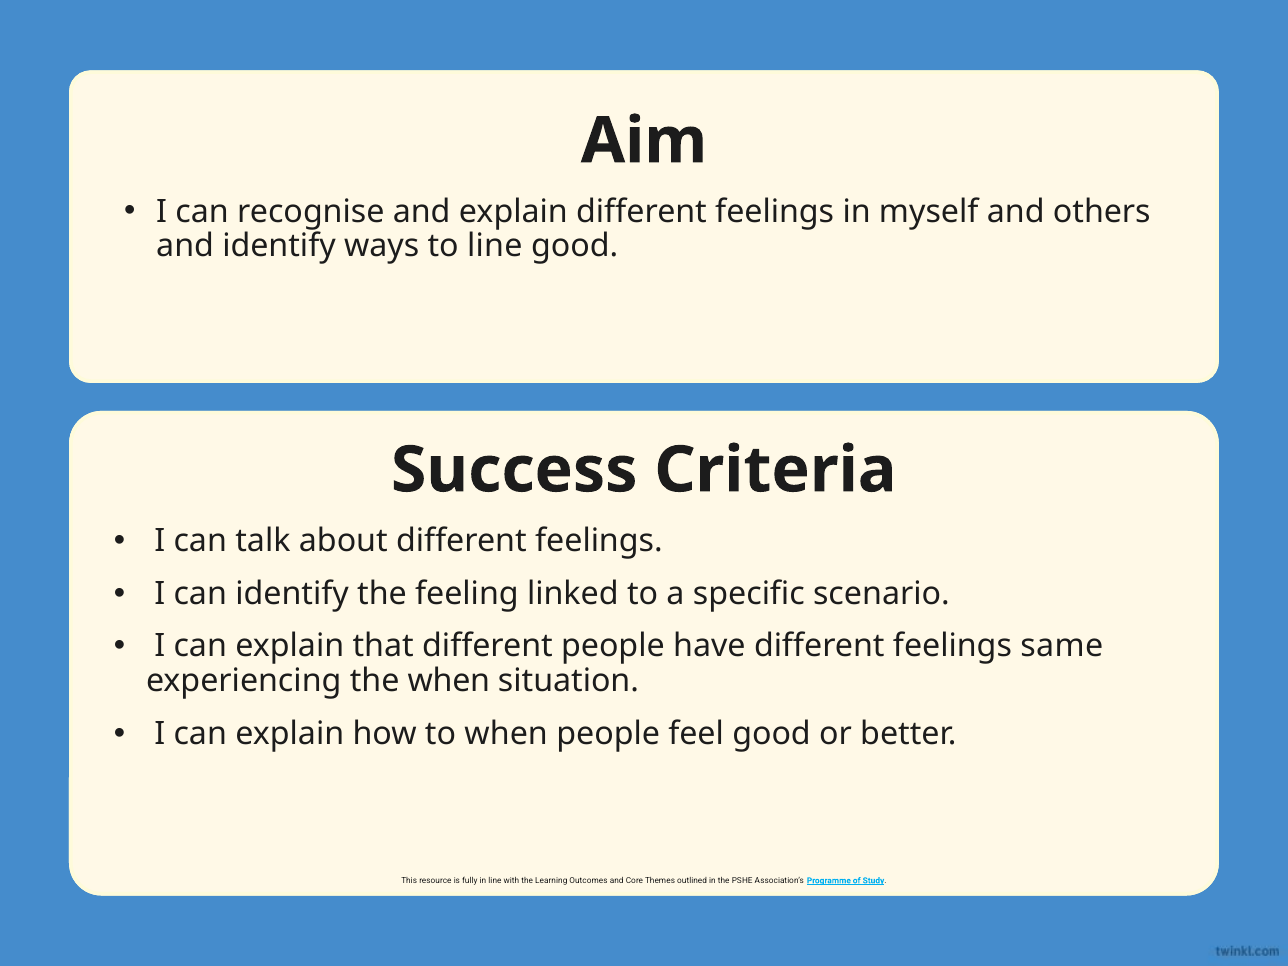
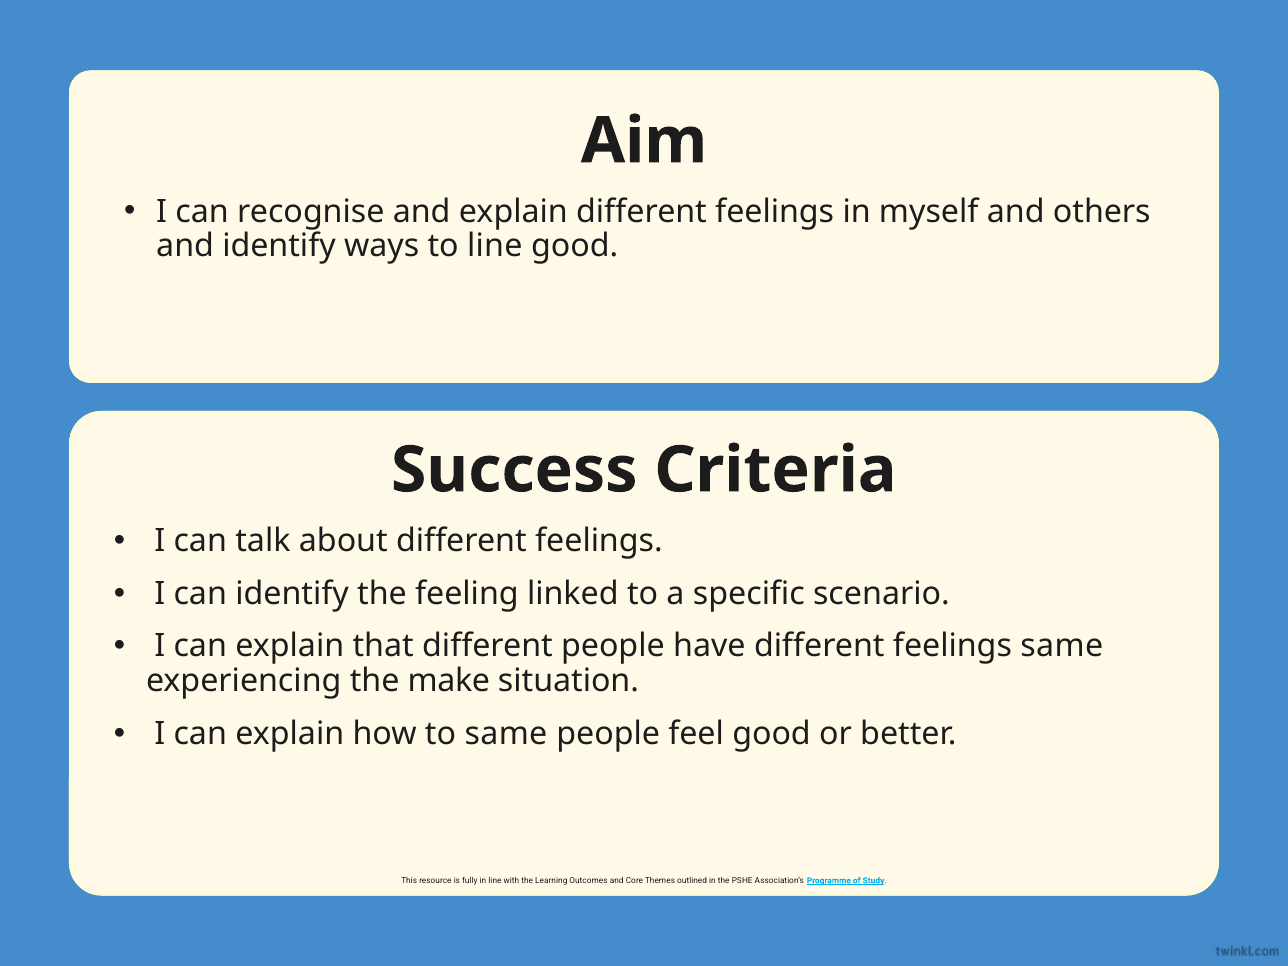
the when: when -> make
to when: when -> same
